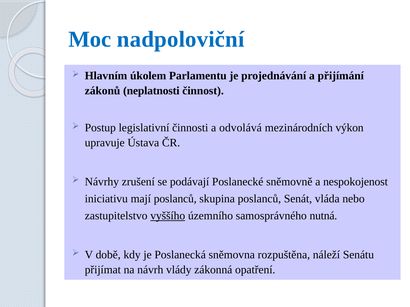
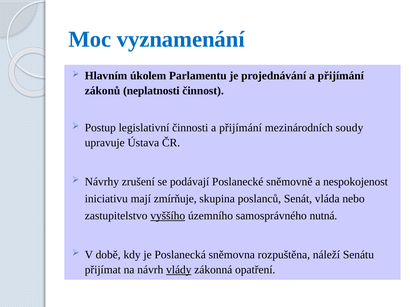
nadpoloviční: nadpoloviční -> vyznamenání
činnosti a odvolává: odvolává -> přijímání
výkon: výkon -> soudy
mají poslanců: poslanců -> zmírňuje
vlády underline: none -> present
